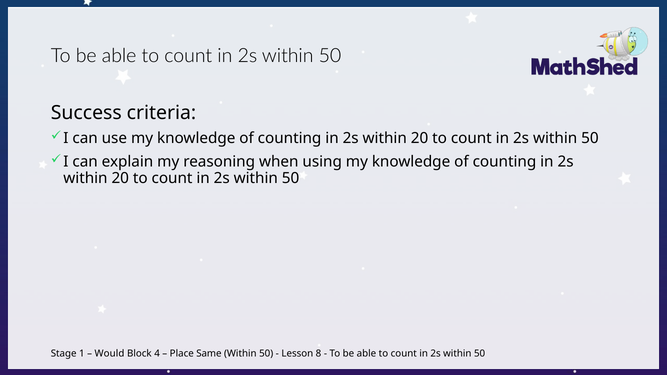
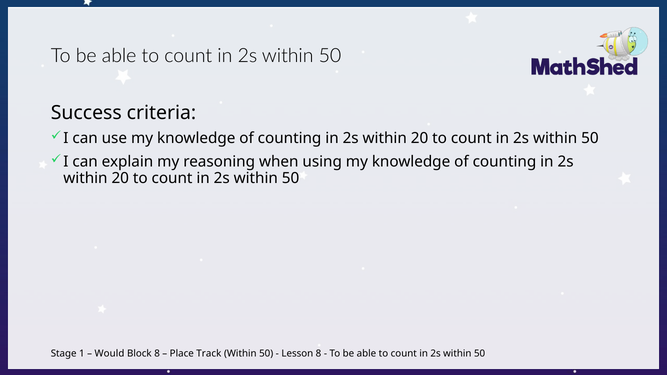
Block 4: 4 -> 8
Same: Same -> Track
